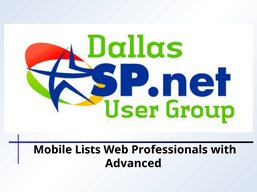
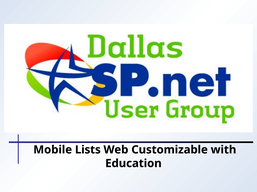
Professionals: Professionals -> Customizable
Advanced: Advanced -> Education
